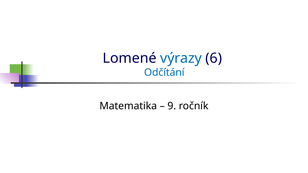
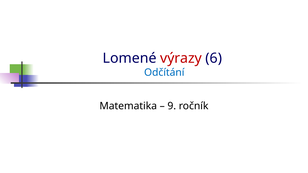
výrazy colour: blue -> red
